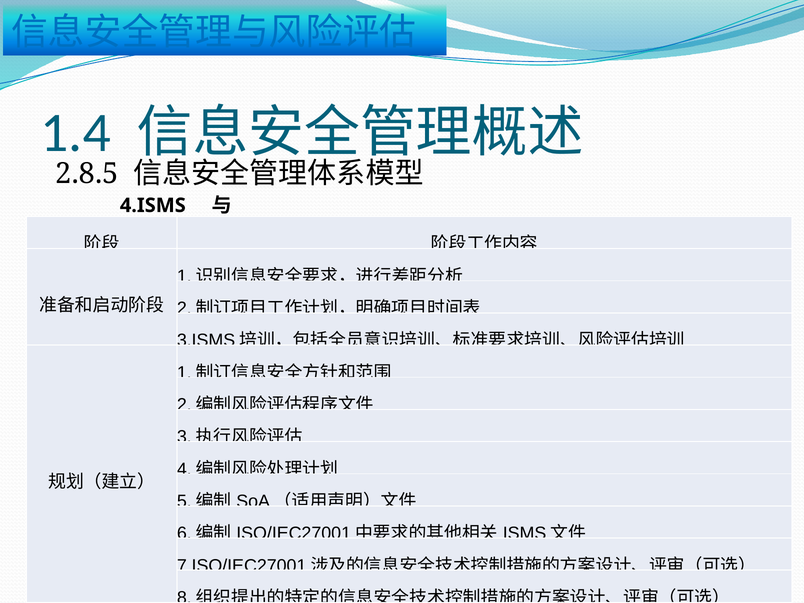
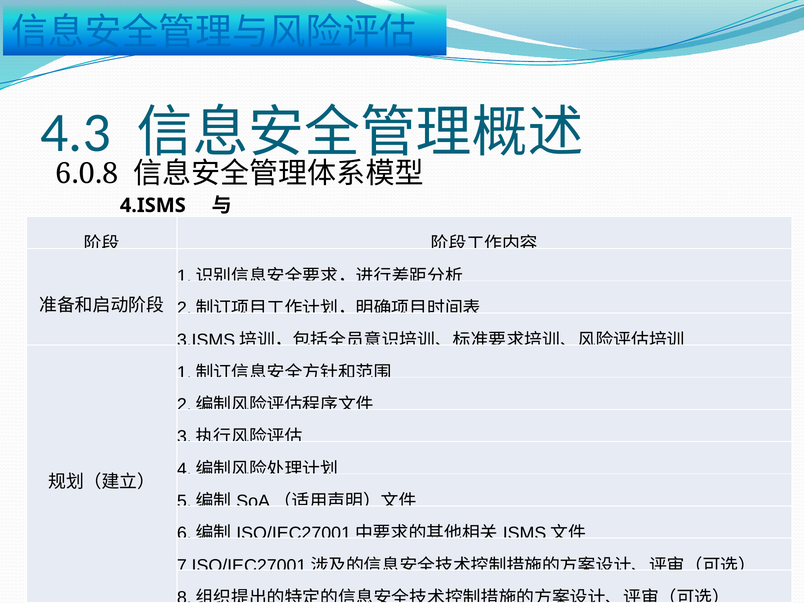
1.4: 1.4 -> 4.3
2.8.5: 2.8.5 -> 6.0.8
